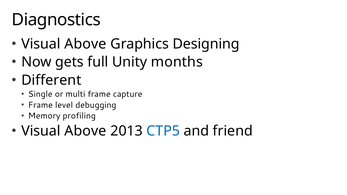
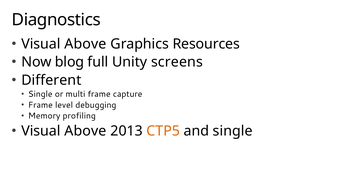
Designing: Designing -> Resources
gets: gets -> blog
months: months -> screens
CTP5 colour: blue -> orange
and friend: friend -> single
